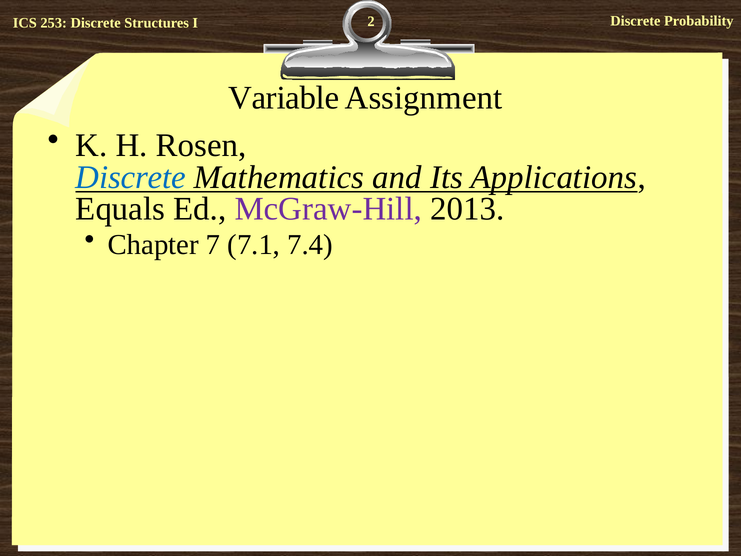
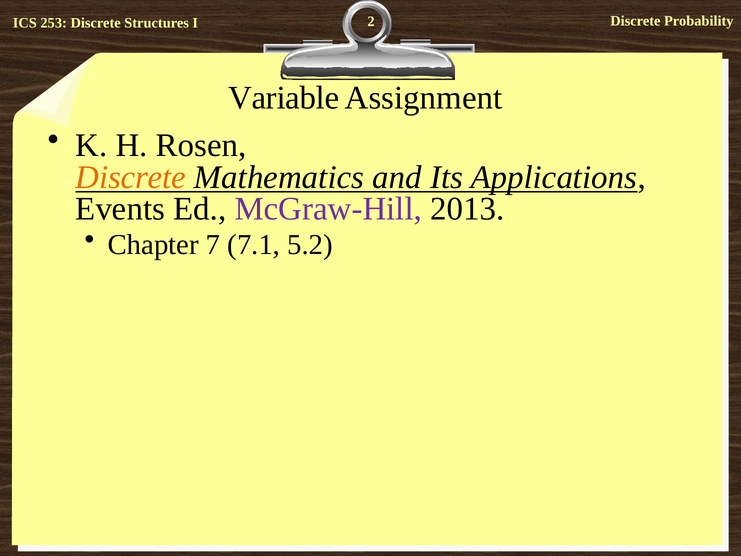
Discrete at (131, 177) colour: blue -> orange
Equals: Equals -> Events
7.4: 7.4 -> 5.2
